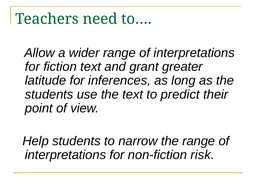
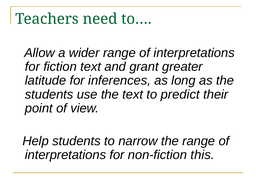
risk: risk -> this
